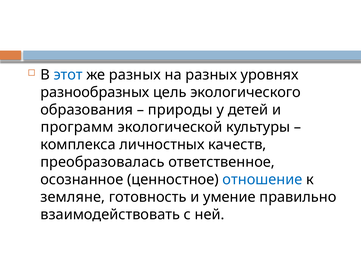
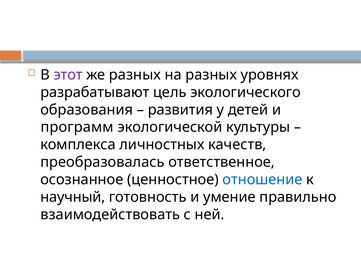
этот colour: blue -> purple
разнообразных: разнообразных -> разрабатывают
природы: природы -> развития
земляне: земляне -> научный
